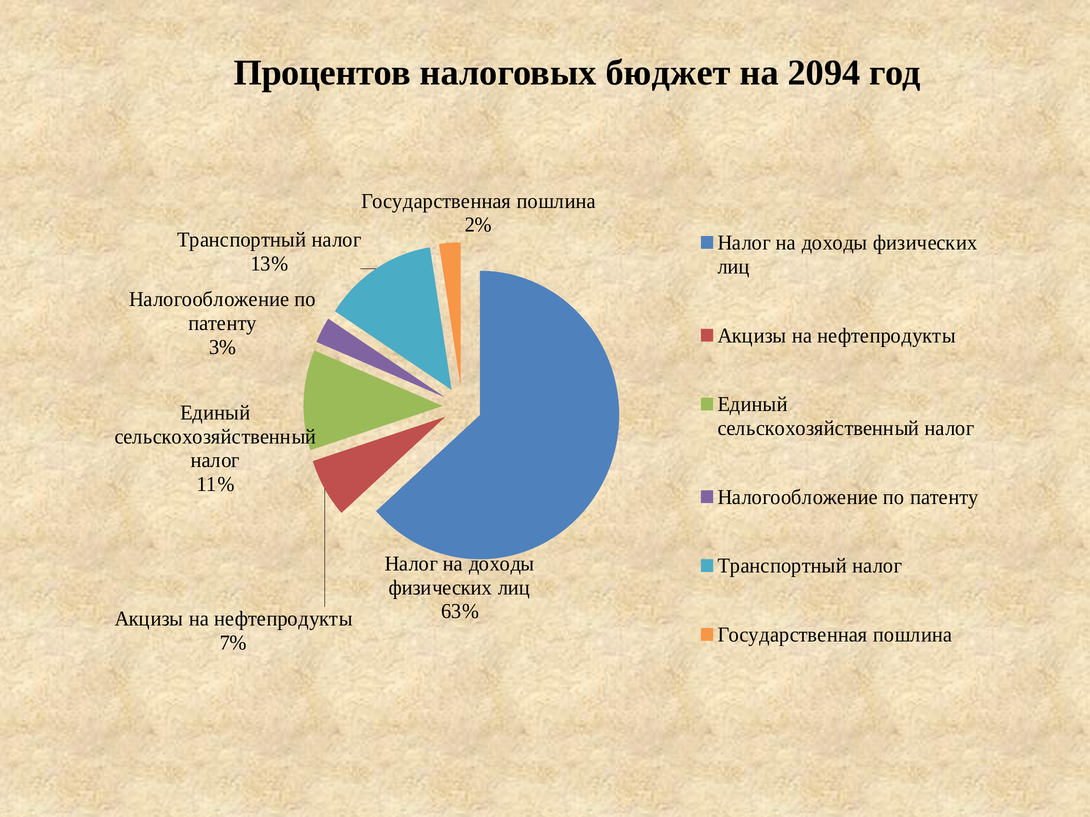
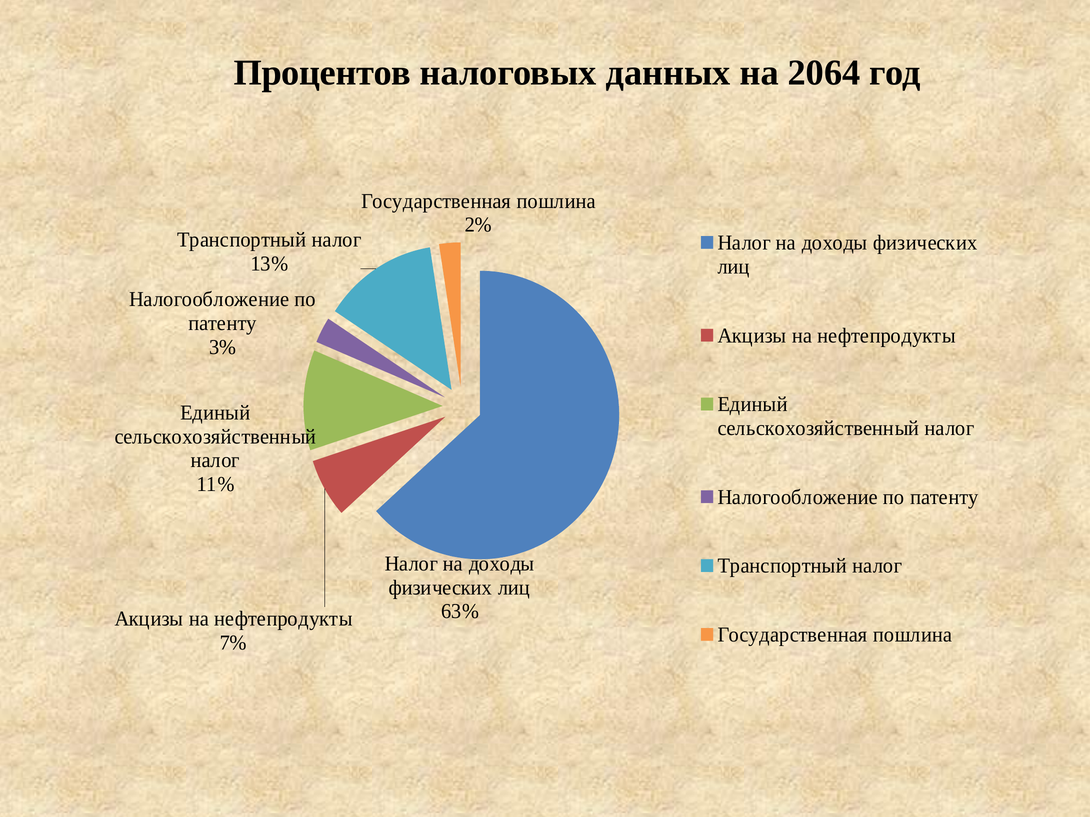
бюджет: бюджет -> данных
2094: 2094 -> 2064
